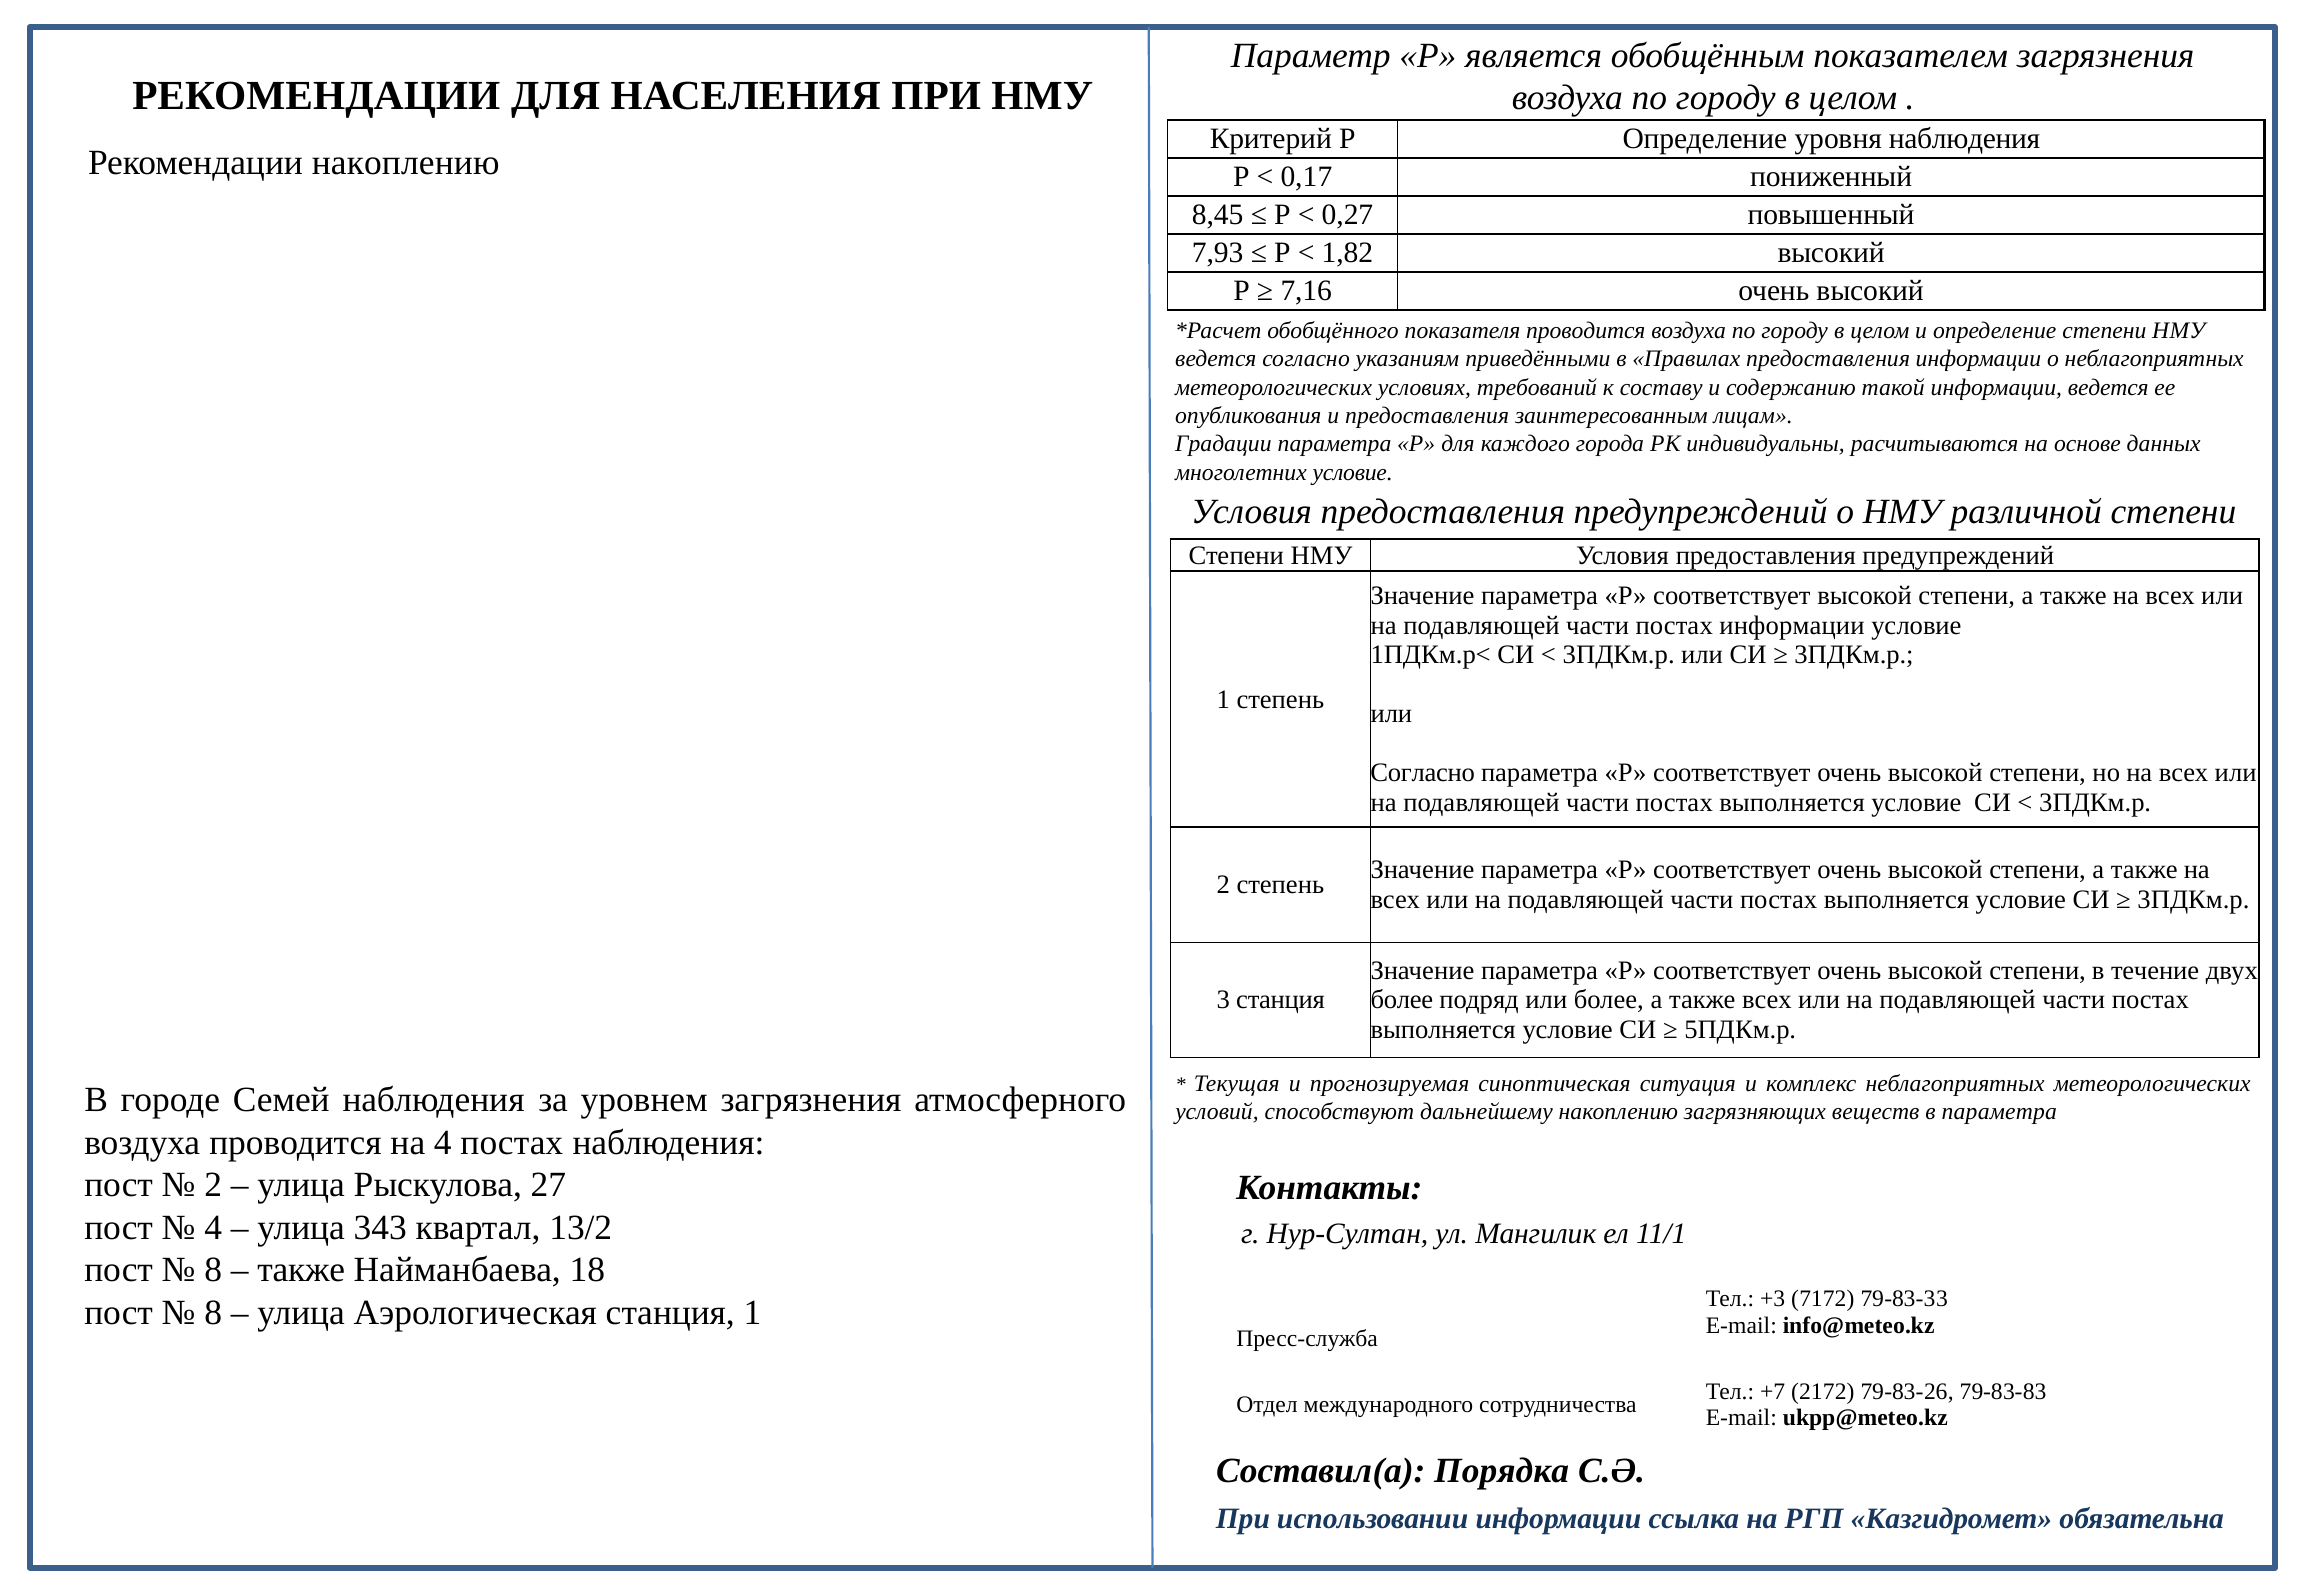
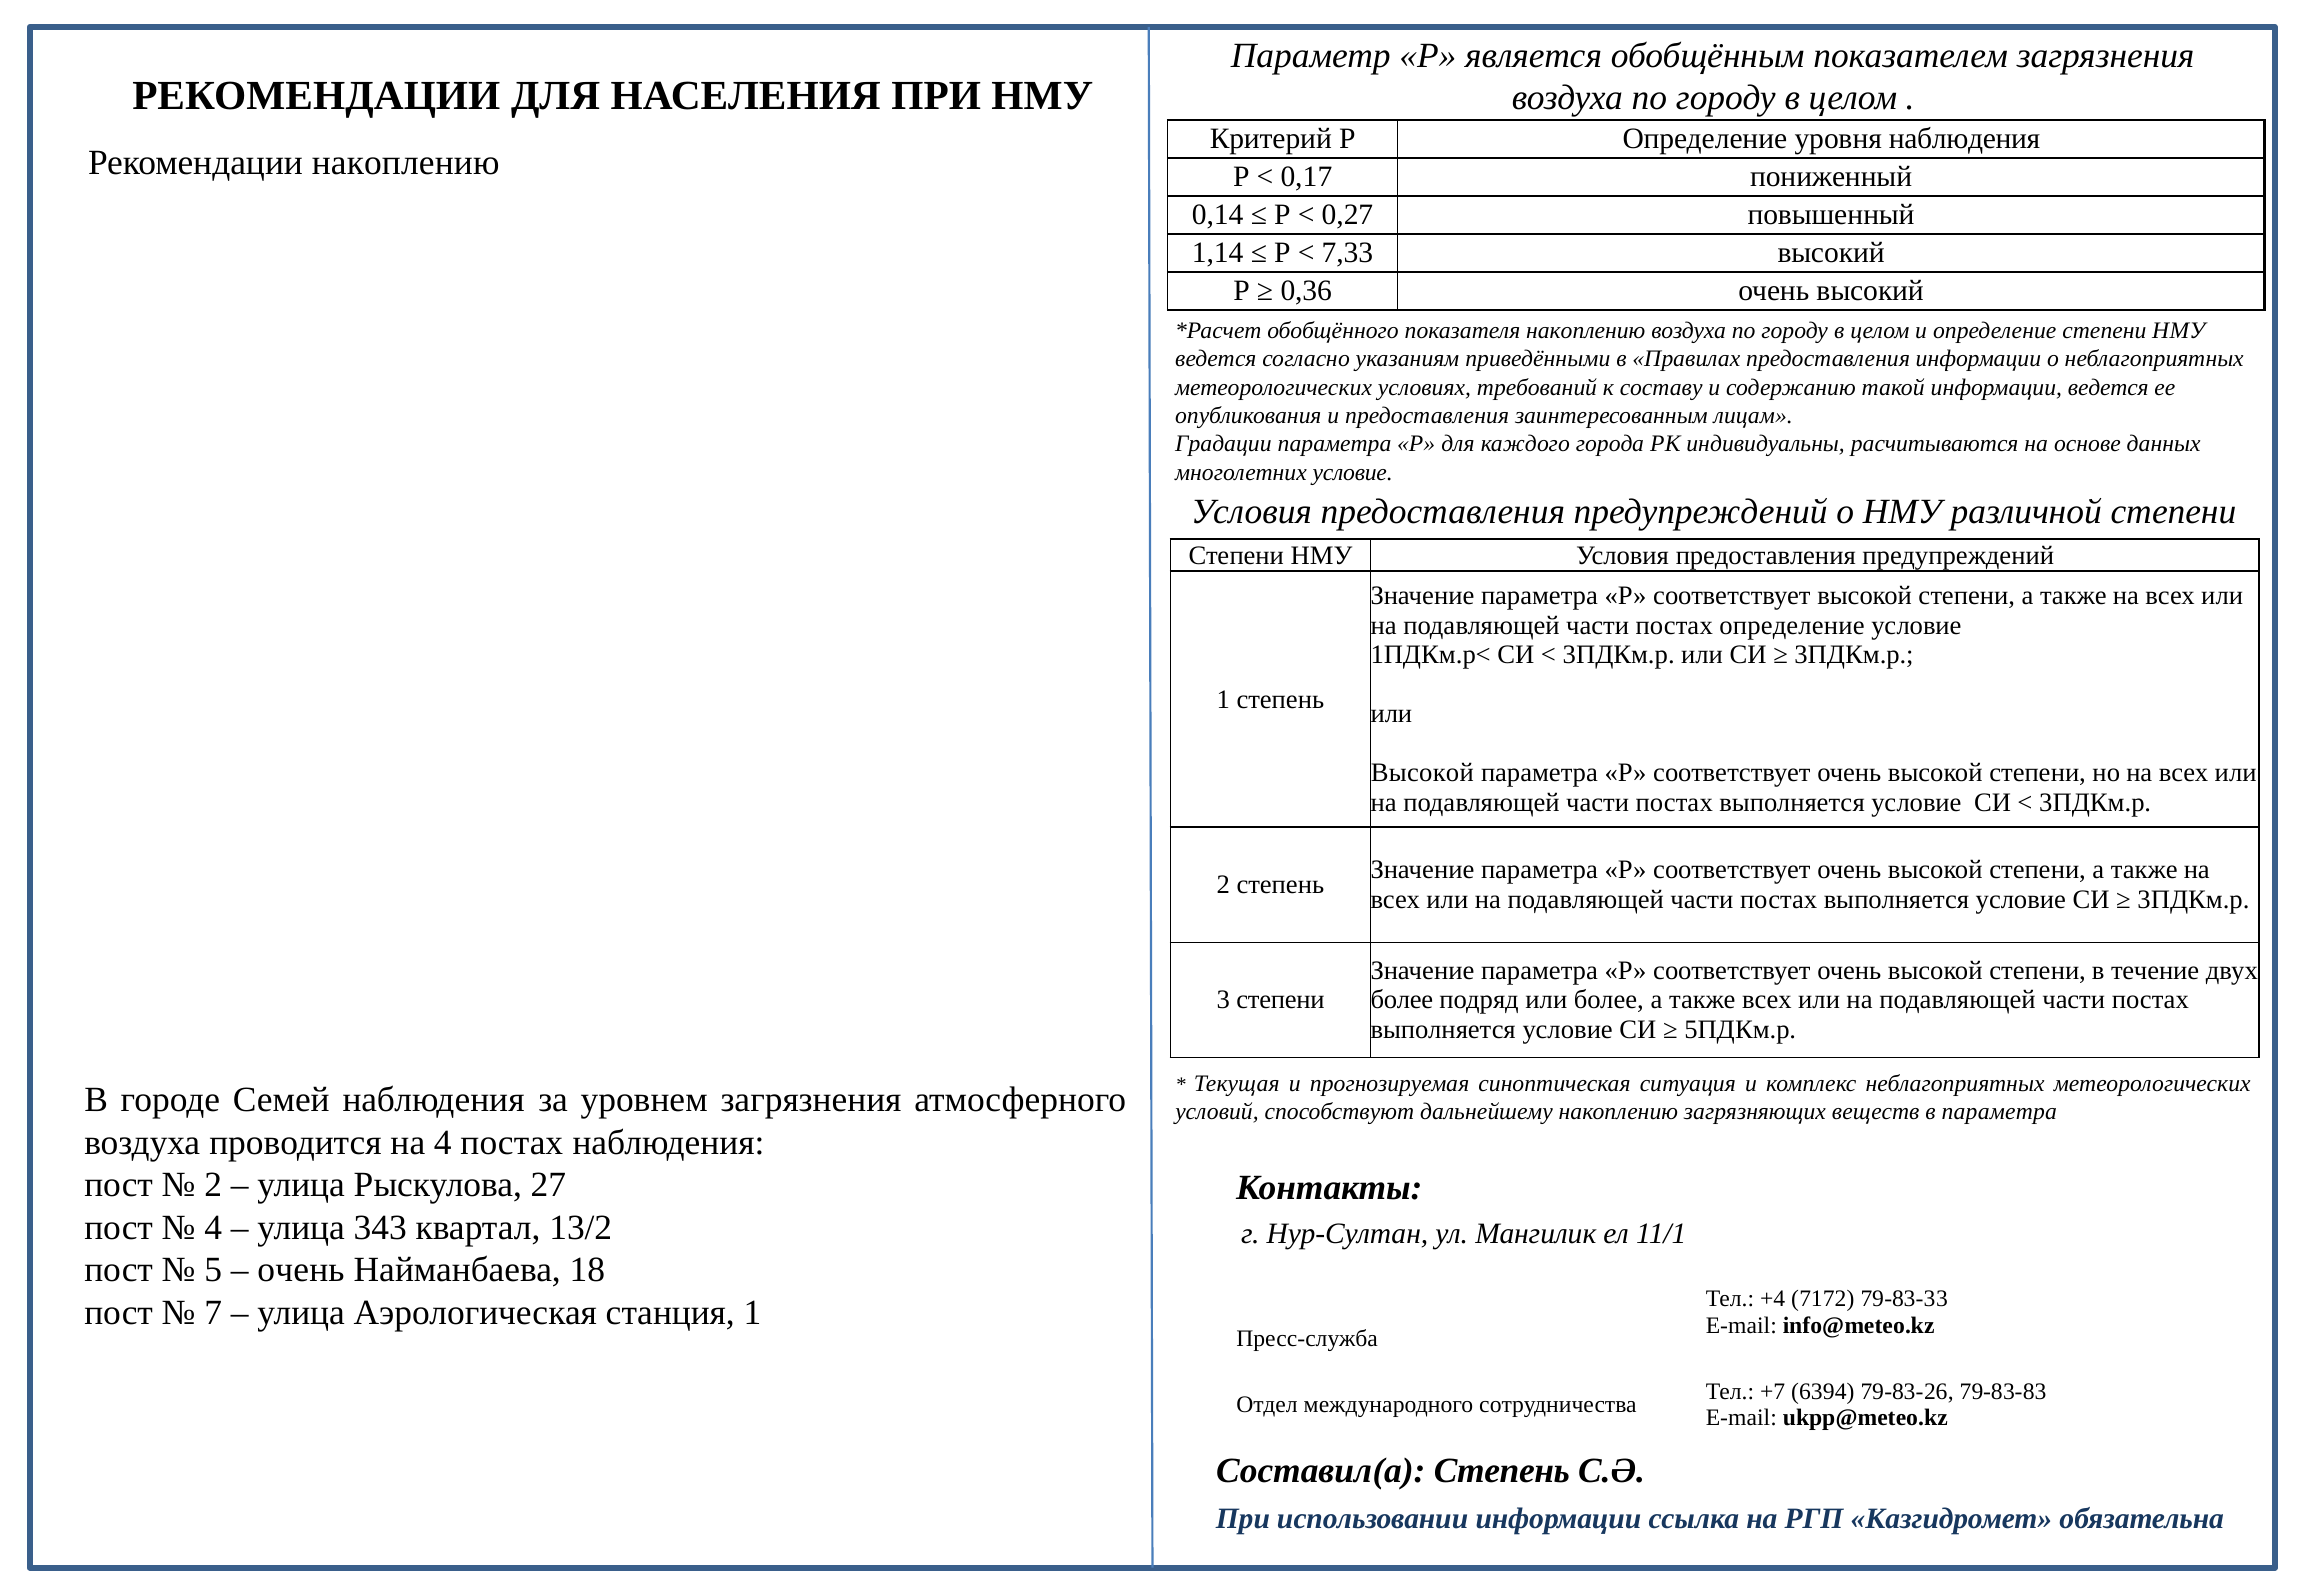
8,45: 8,45 -> 0,14
7,93: 7,93 -> 1,14
1,82: 1,82 -> 7,33
7,16: 7,16 -> 0,36
показателя проводится: проводится -> накоплению
постах информации: информации -> определение
Согласно at (1423, 773): Согласно -> Высокой
3 станция: станция -> степени
8 at (213, 1271): 8 -> 5
также at (301, 1271): также -> очень
+3: +3 -> +4
8 at (213, 1313): 8 -> 7
2172: 2172 -> 6394
Составил(а Порядка: Порядка -> Степень
